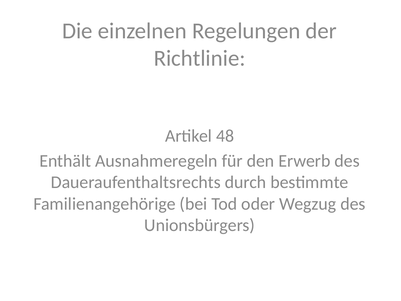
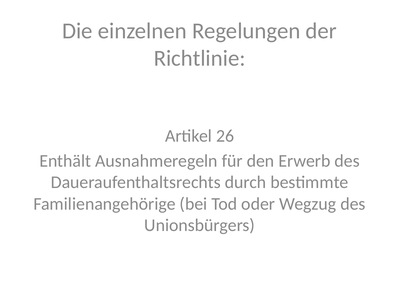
48: 48 -> 26
